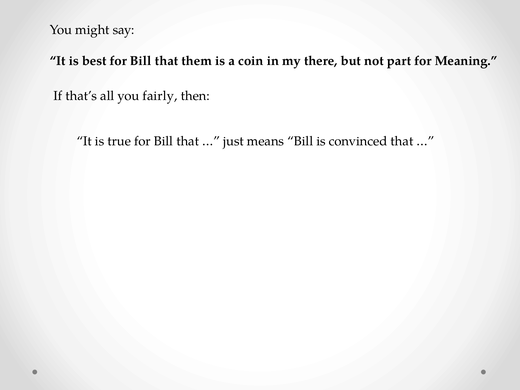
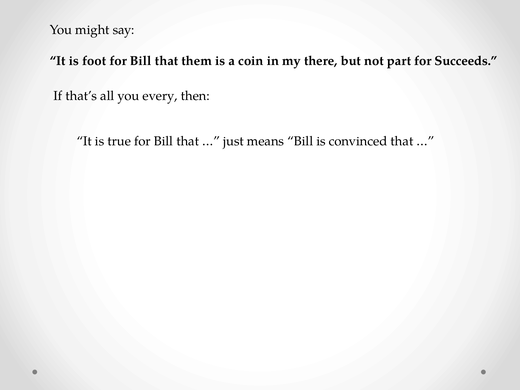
best: best -> foot
Meaning: Meaning -> Succeeds
fairly: fairly -> every
